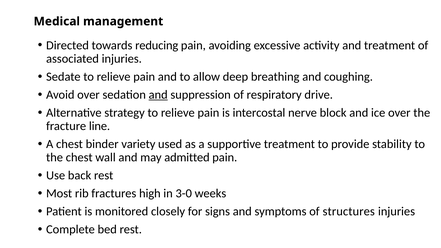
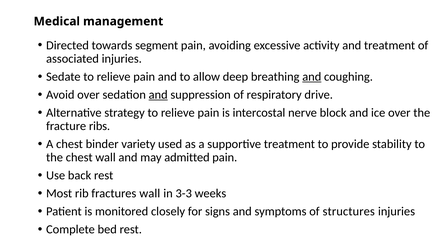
reducing: reducing -> segment
and at (312, 77) underline: none -> present
line: line -> ribs
fractures high: high -> wall
3-0: 3-0 -> 3-3
